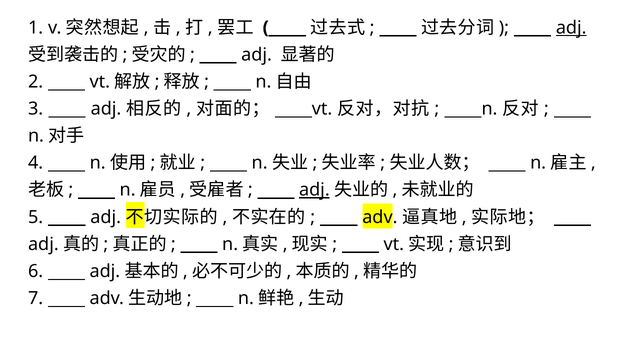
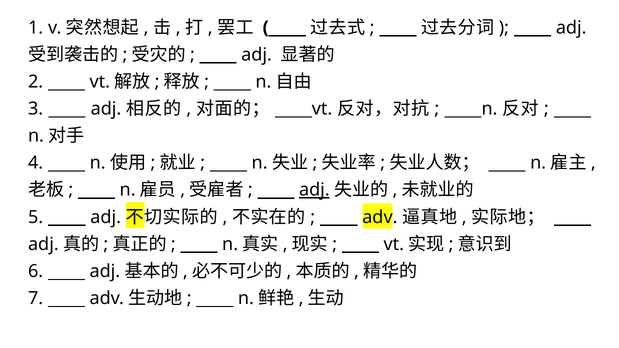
adj at (571, 28) underline: present -> none
